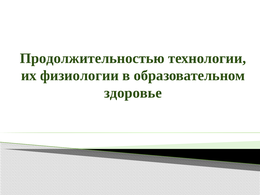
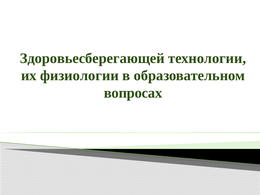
Продолжительностью: Продолжительностью -> Здоровьесберегающей
здоровье: здоровье -> вопросах
